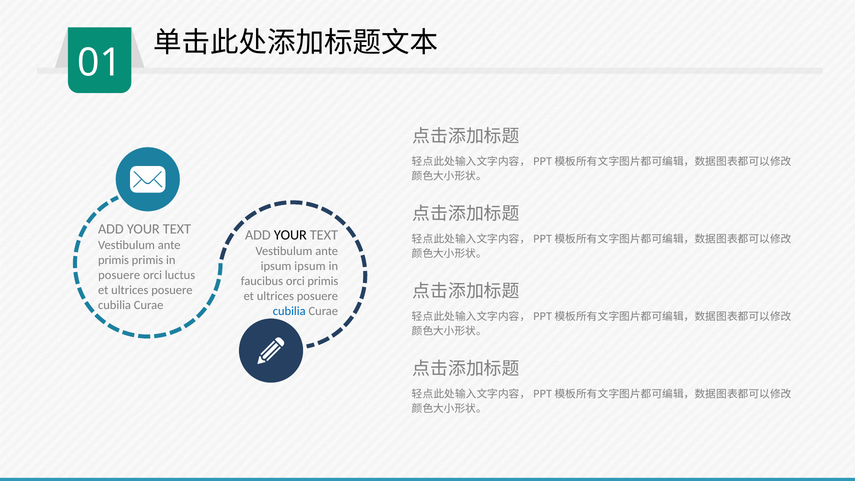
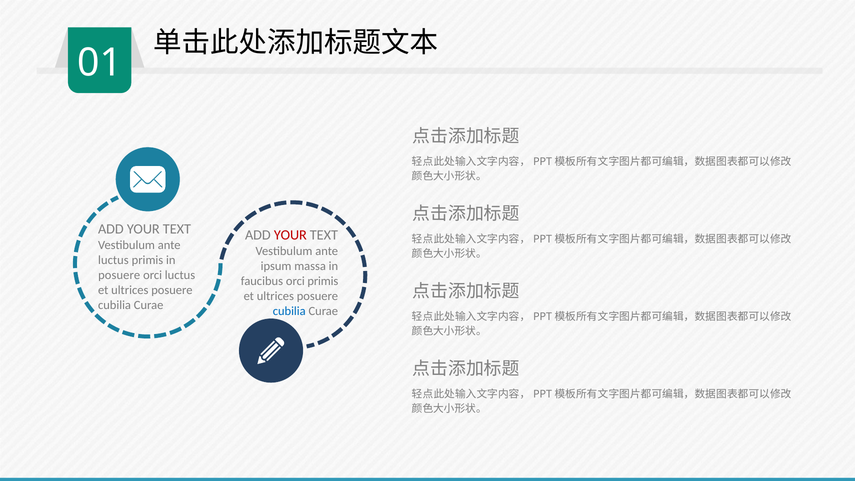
YOUR at (290, 235) colour: black -> red
primis at (113, 260): primis -> luctus
ipsum ipsum: ipsum -> massa
